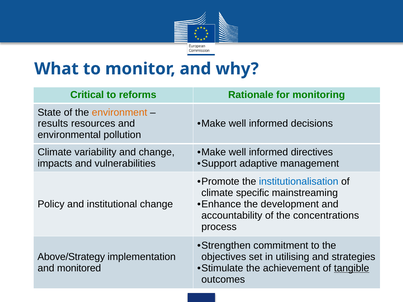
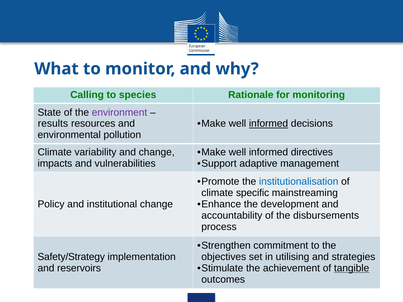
Critical: Critical -> Calling
reforms: reforms -> species
environment colour: orange -> purple
informed at (269, 124) underline: none -> present
concentrations: concentrations -> disbursements
Above/Strategy: Above/Strategy -> Safety/Strategy
monitored: monitored -> reservoirs
